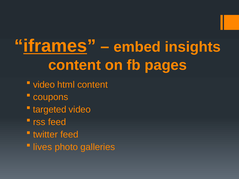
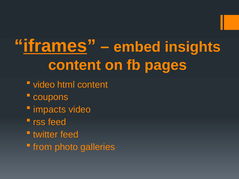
targeted: targeted -> impacts
lives: lives -> from
